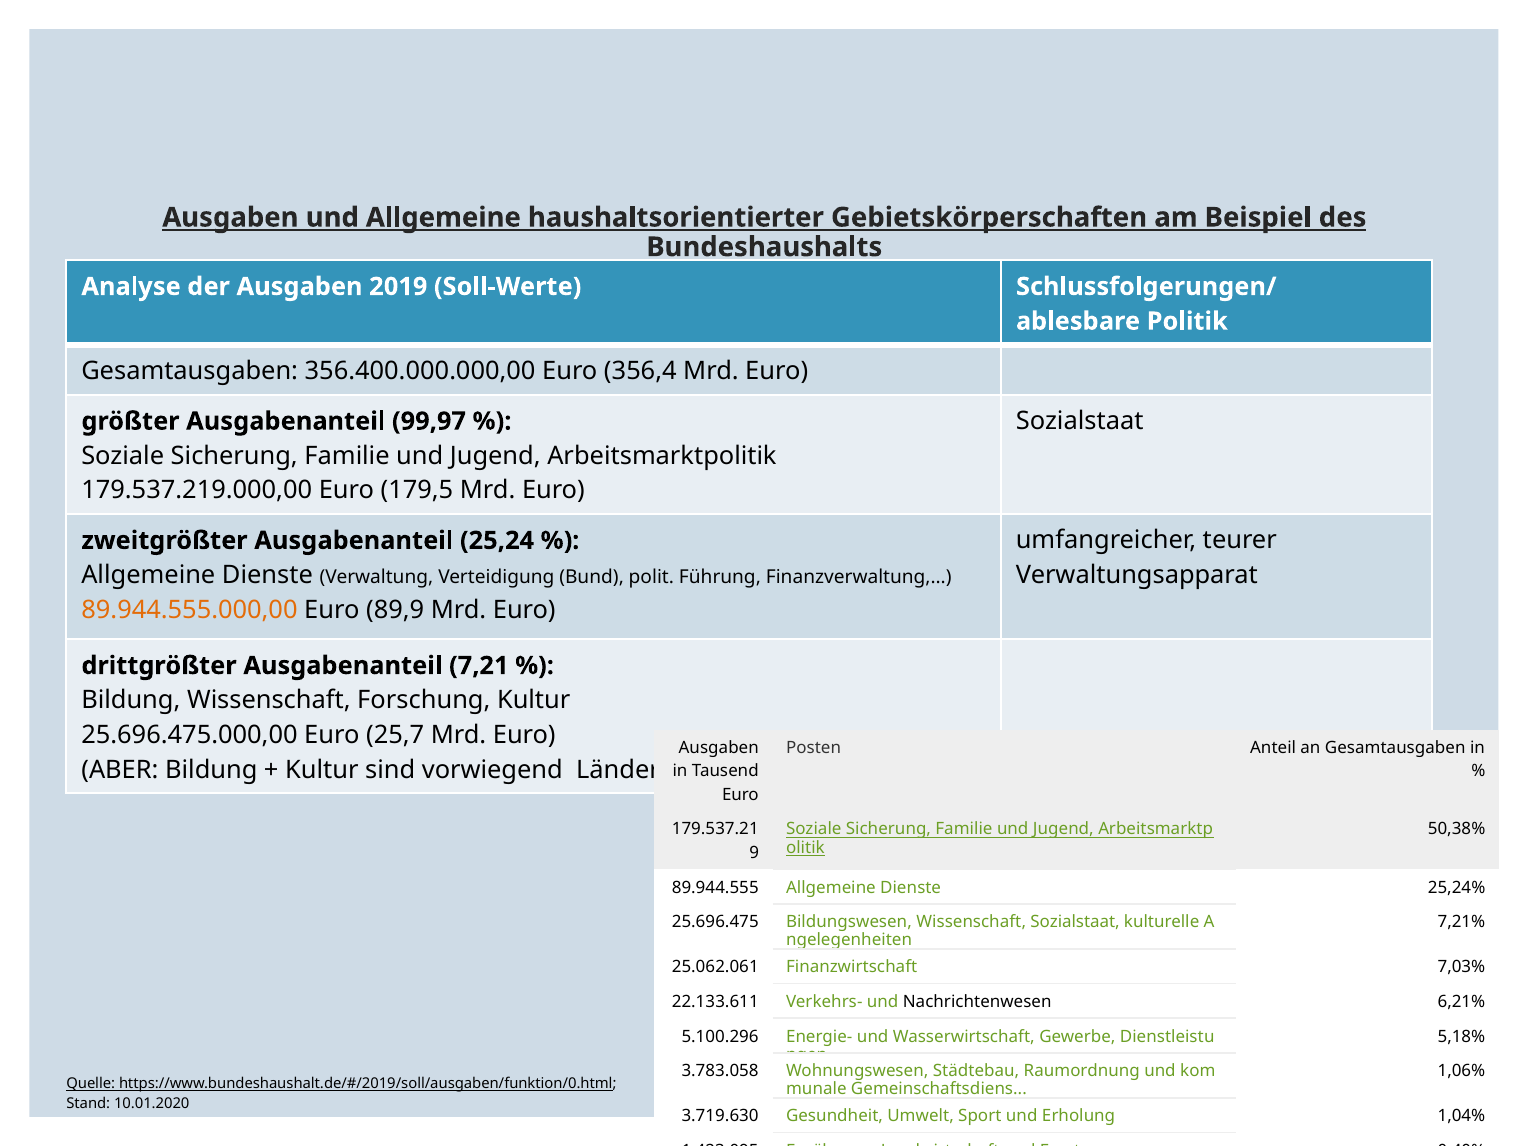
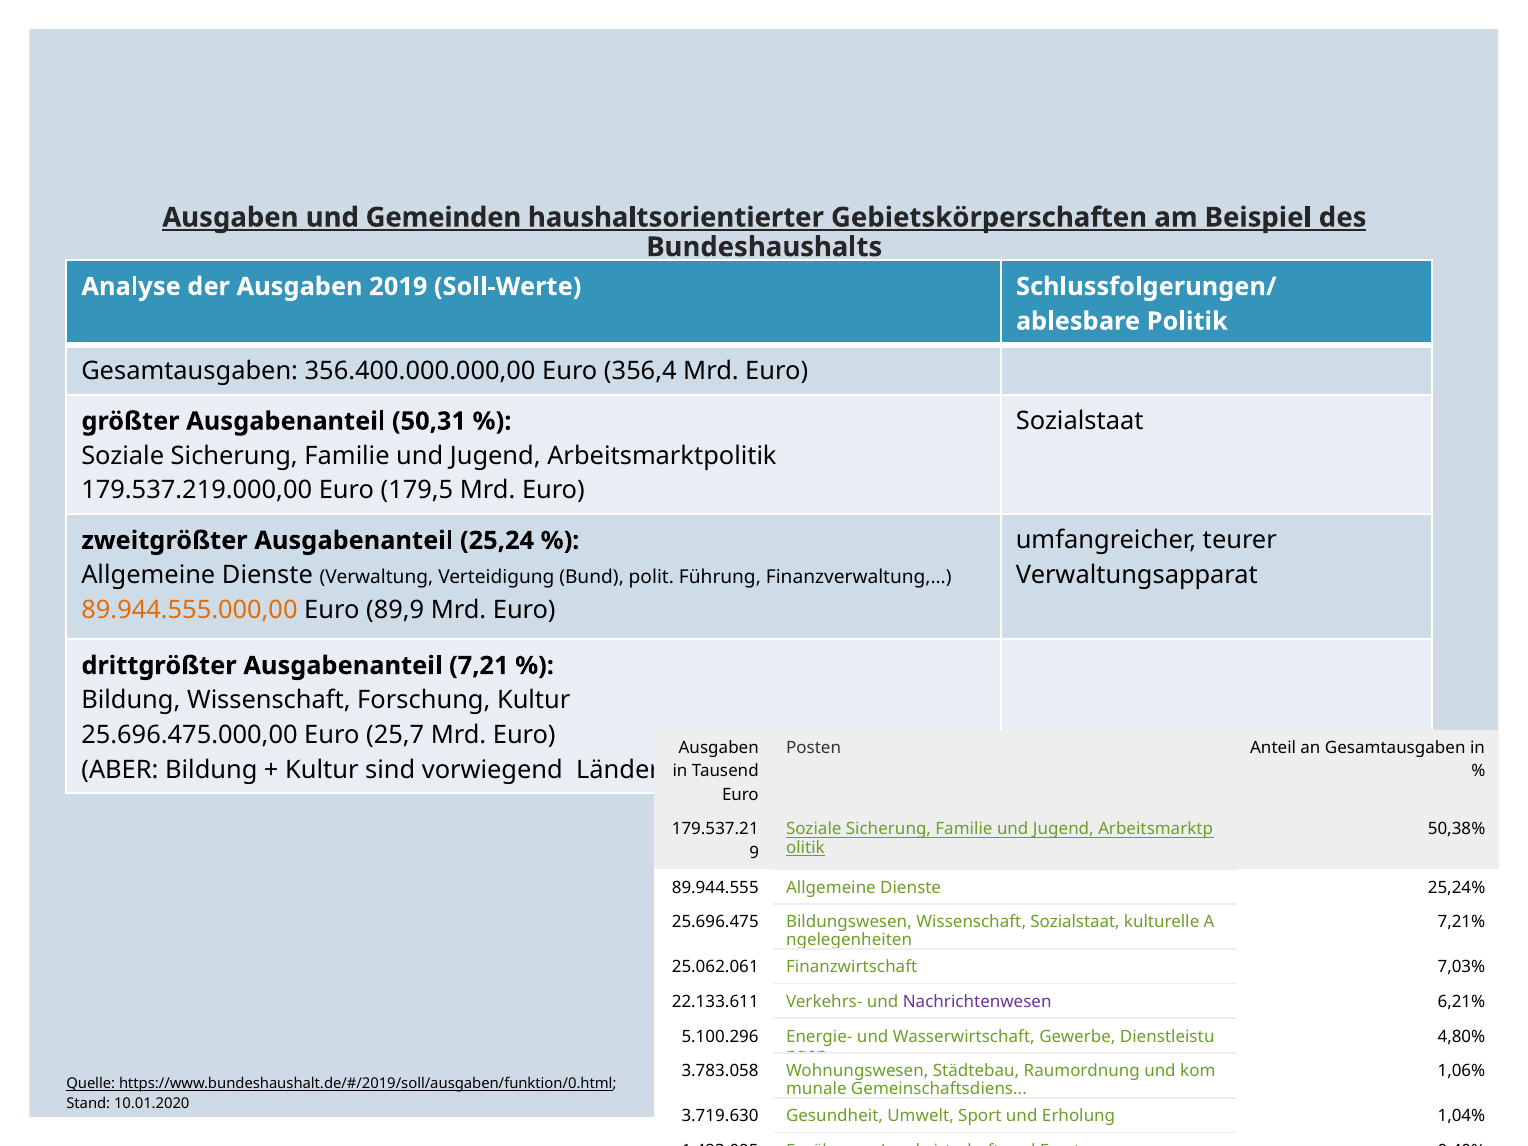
und Allgemeine: Allgemeine -> Gemeinden
99,97: 99,97 -> 50,31
Nachrichtenwesen colour: black -> purple
5,18%: 5,18% -> 4,80%
